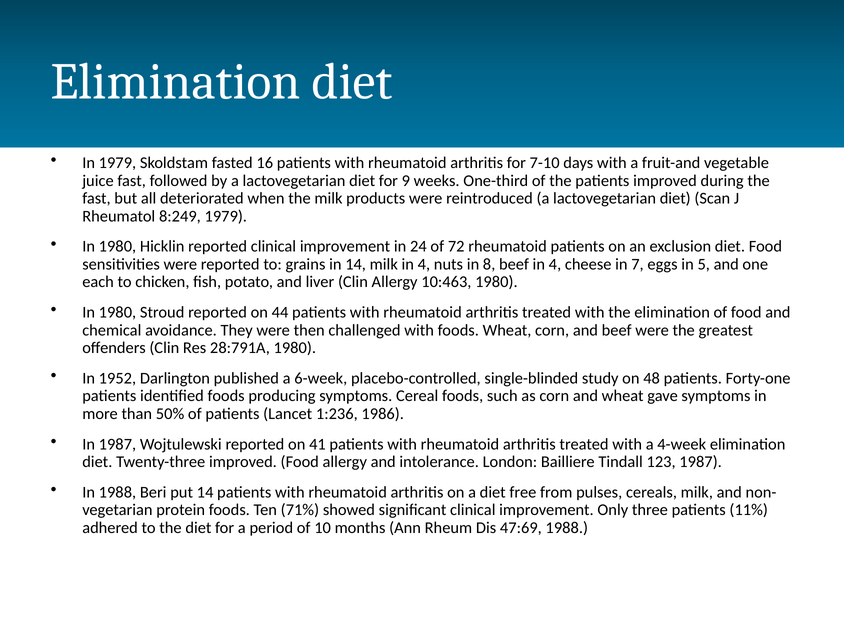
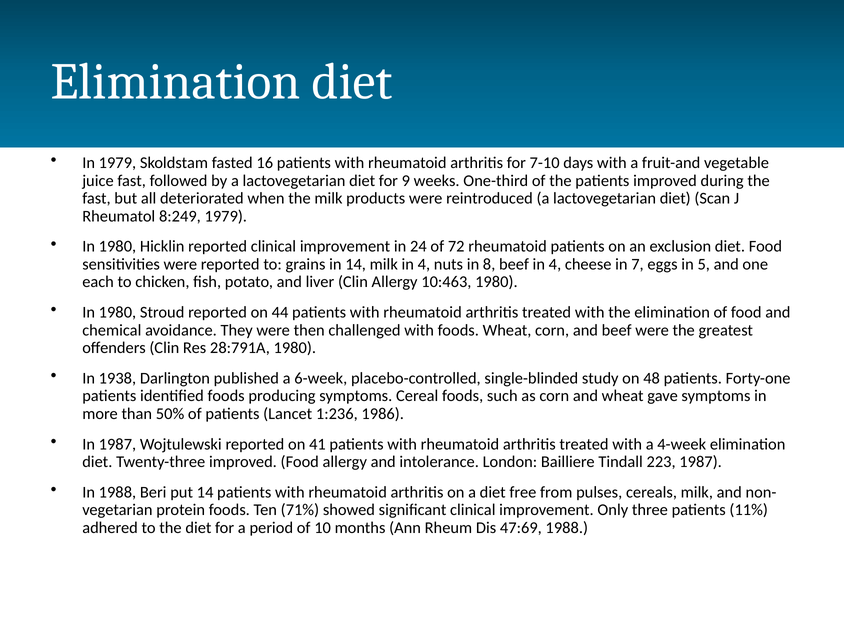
1952: 1952 -> 1938
123: 123 -> 223
